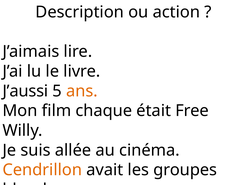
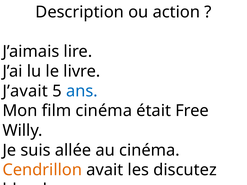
J’aussi: J’aussi -> J’avait
ans colour: orange -> blue
film chaque: chaque -> cinéma
groupes: groupes -> discutez
